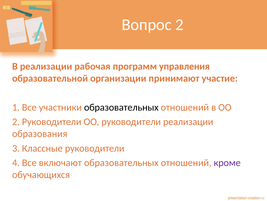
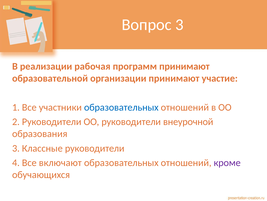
Вопрос 2: 2 -> 3
программ управления: управления -> принимают
образовательных at (121, 107) colour: black -> blue
руководители реализации: реализации -> внеурочной
